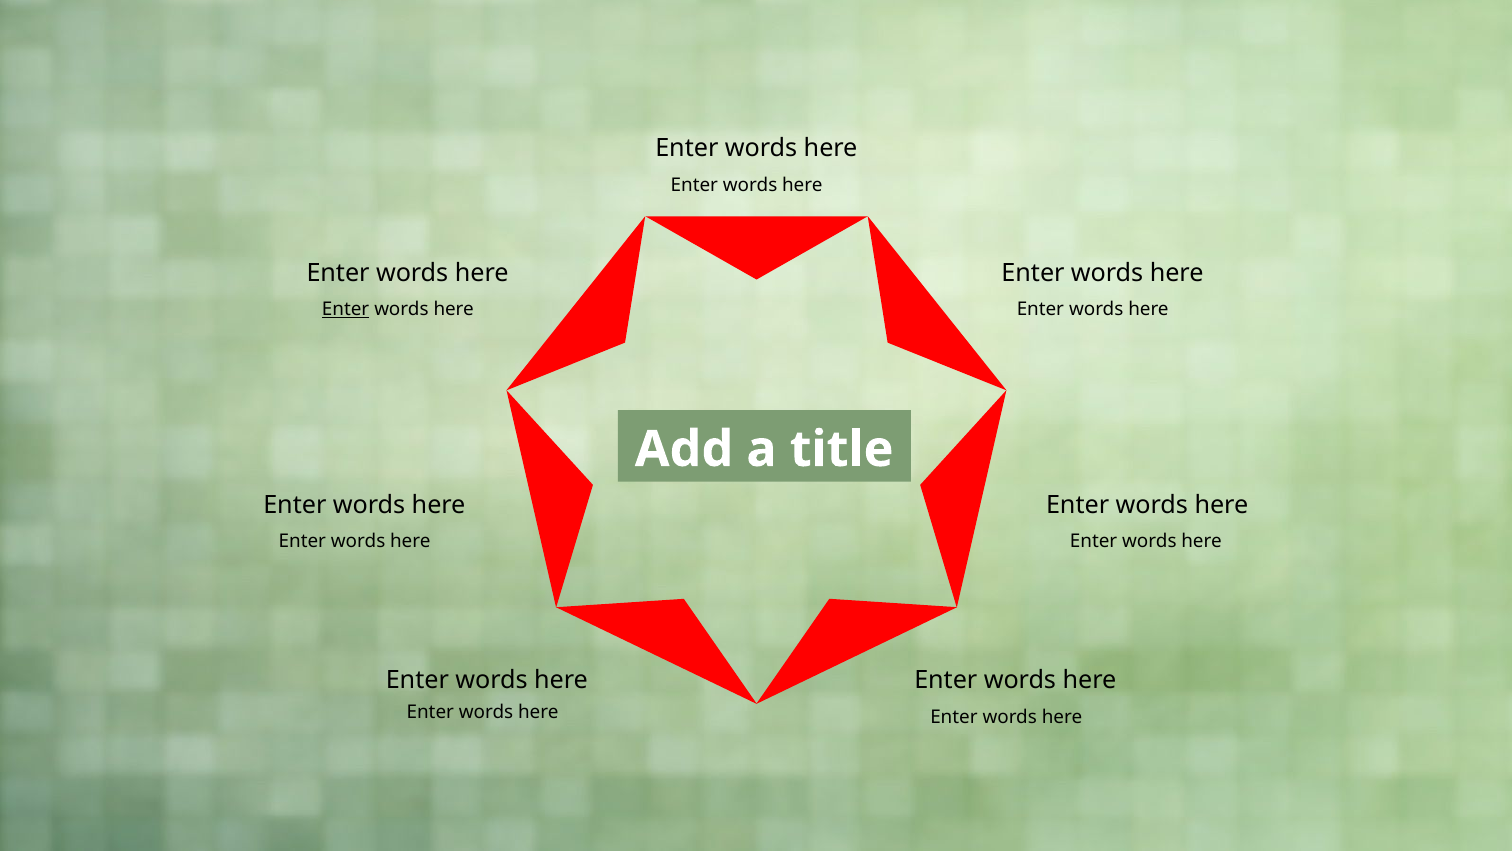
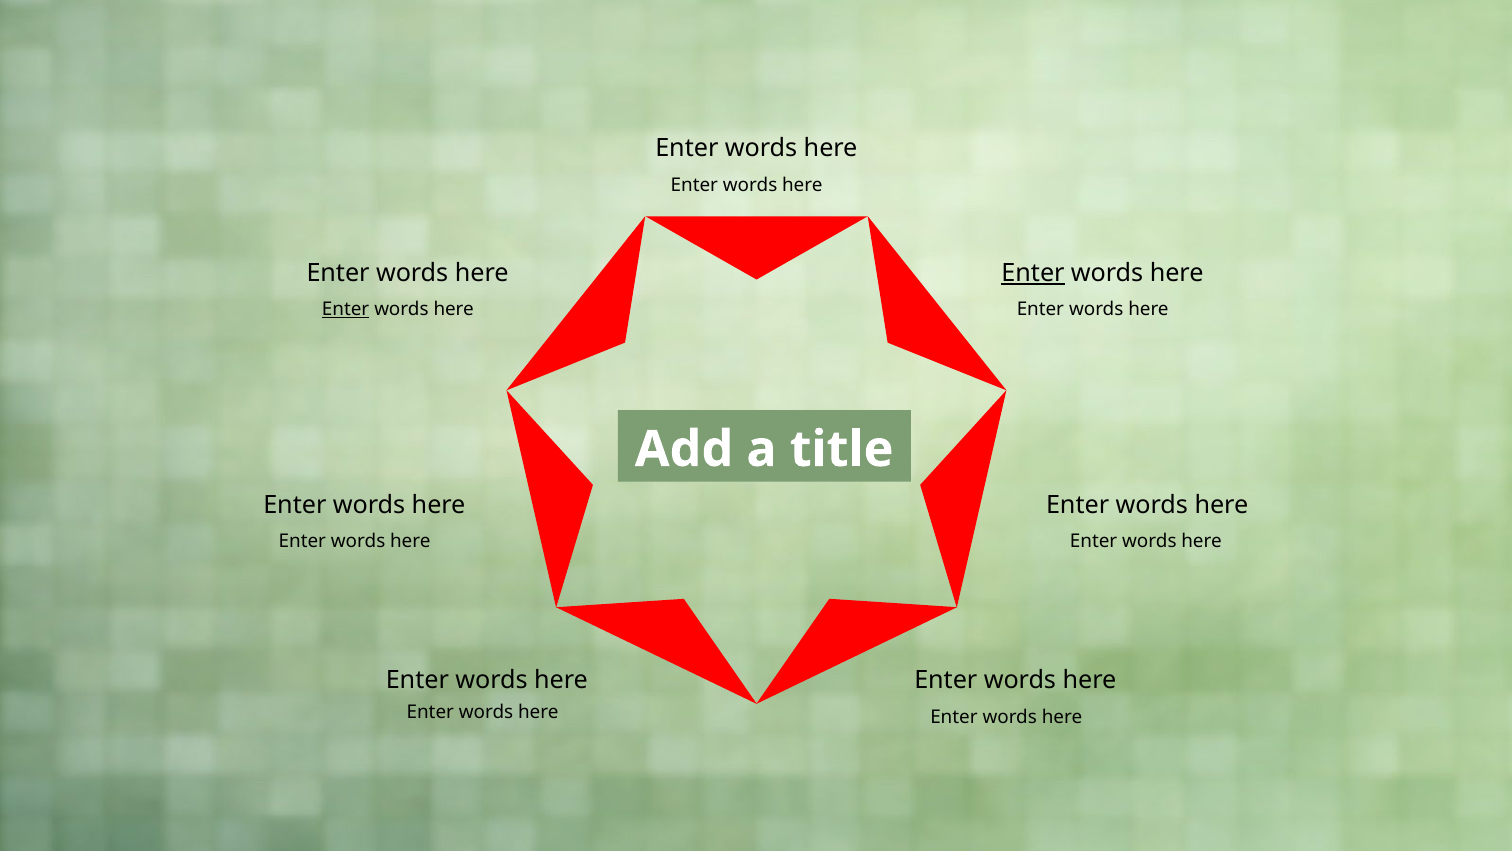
Enter at (1033, 273) underline: none -> present
